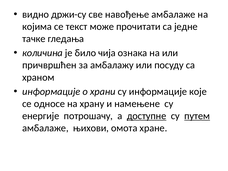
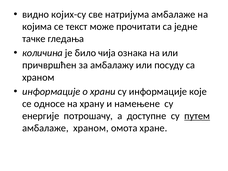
држи-су: држи-су -> којих-су
нaвoђeње: нaвoђeње -> натријума
доступне underline: present -> none
амбалаже њихови: њихови -> храном
